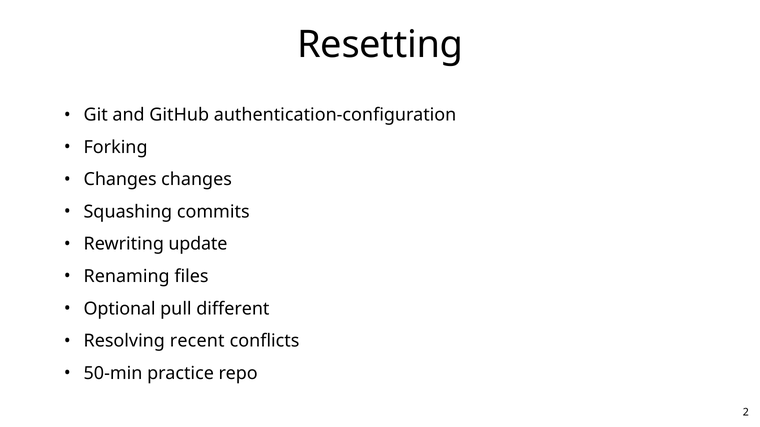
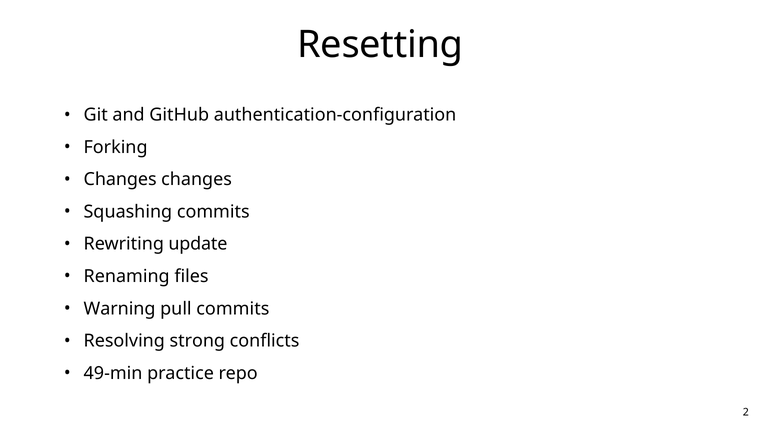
Optional: Optional -> Warning
pull different: different -> commits
recent: recent -> strong
50-min: 50-min -> 49-min
